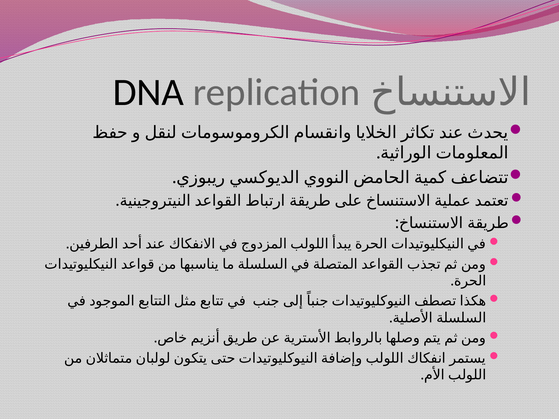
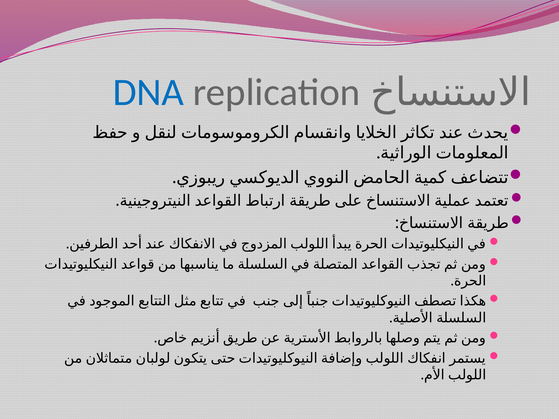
DNA colour: black -> blue
